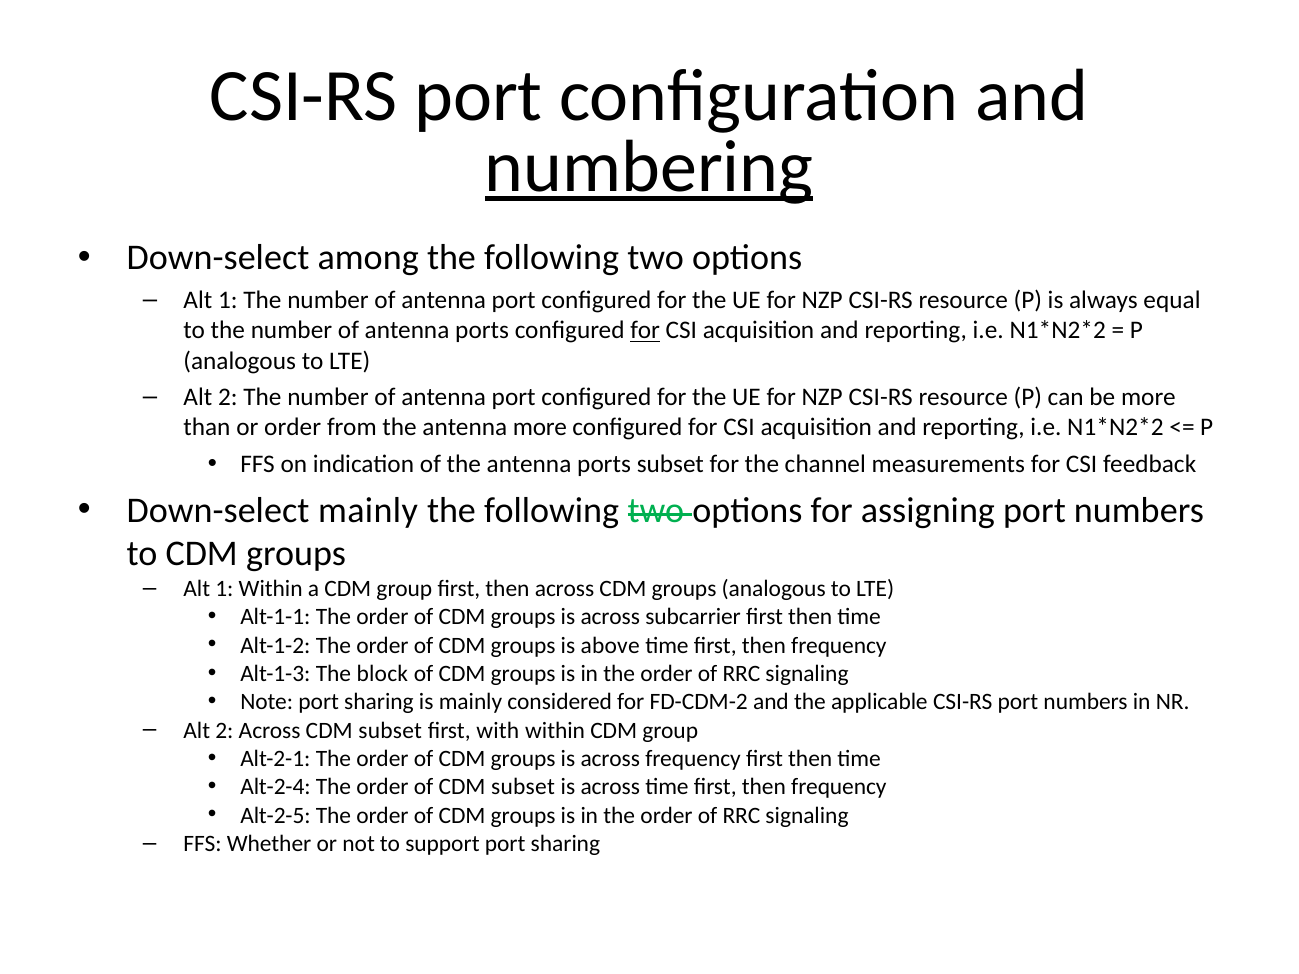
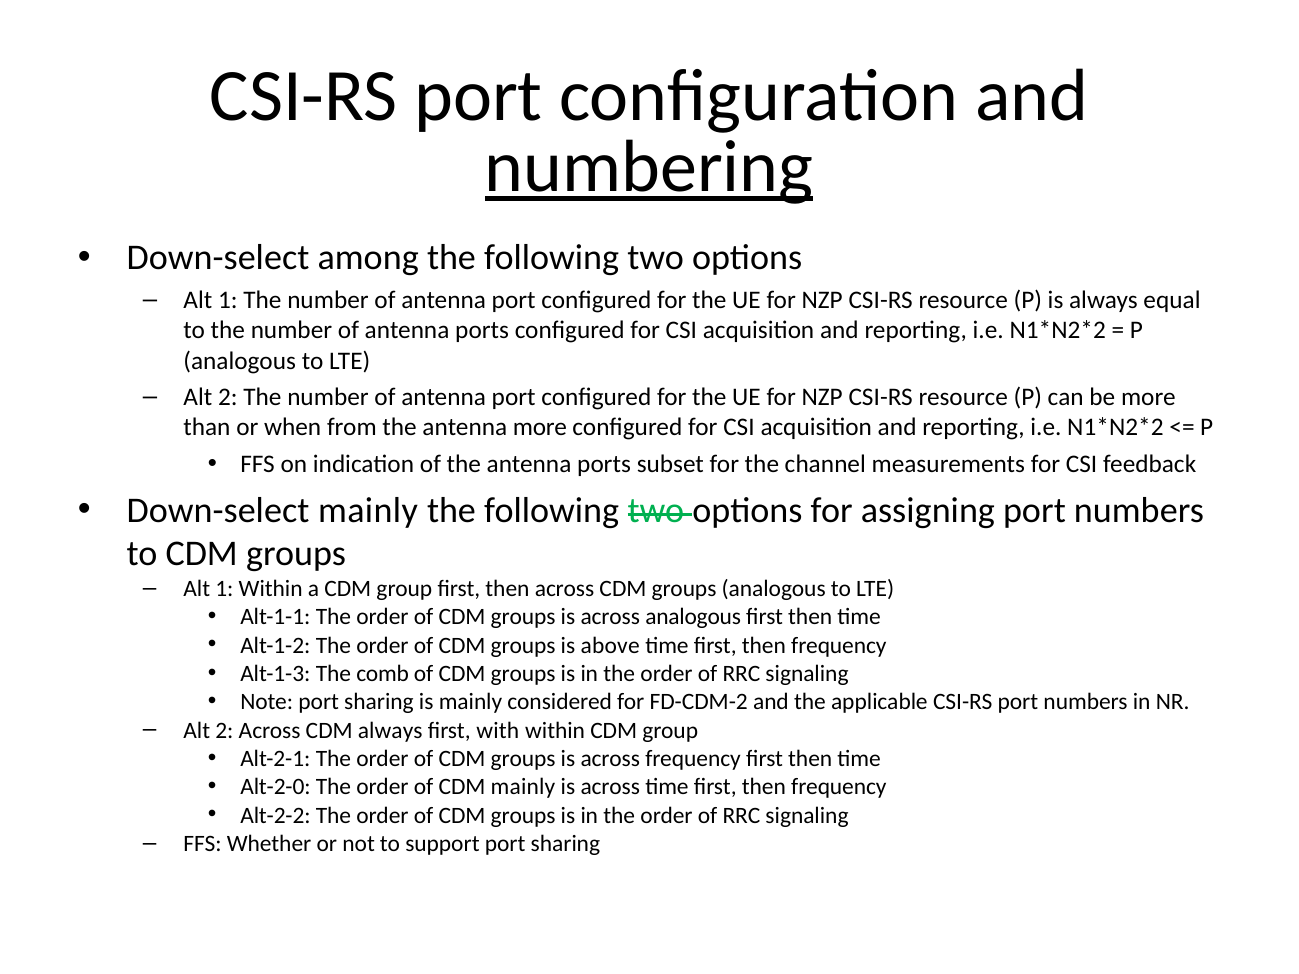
for at (645, 331) underline: present -> none
or order: order -> when
across subcarrier: subcarrier -> analogous
block: block -> comb
Across CDM subset: subset -> always
Alt-2-4: Alt-2-4 -> Alt-2-0
of CDM subset: subset -> mainly
Alt-2-5: Alt-2-5 -> Alt-2-2
